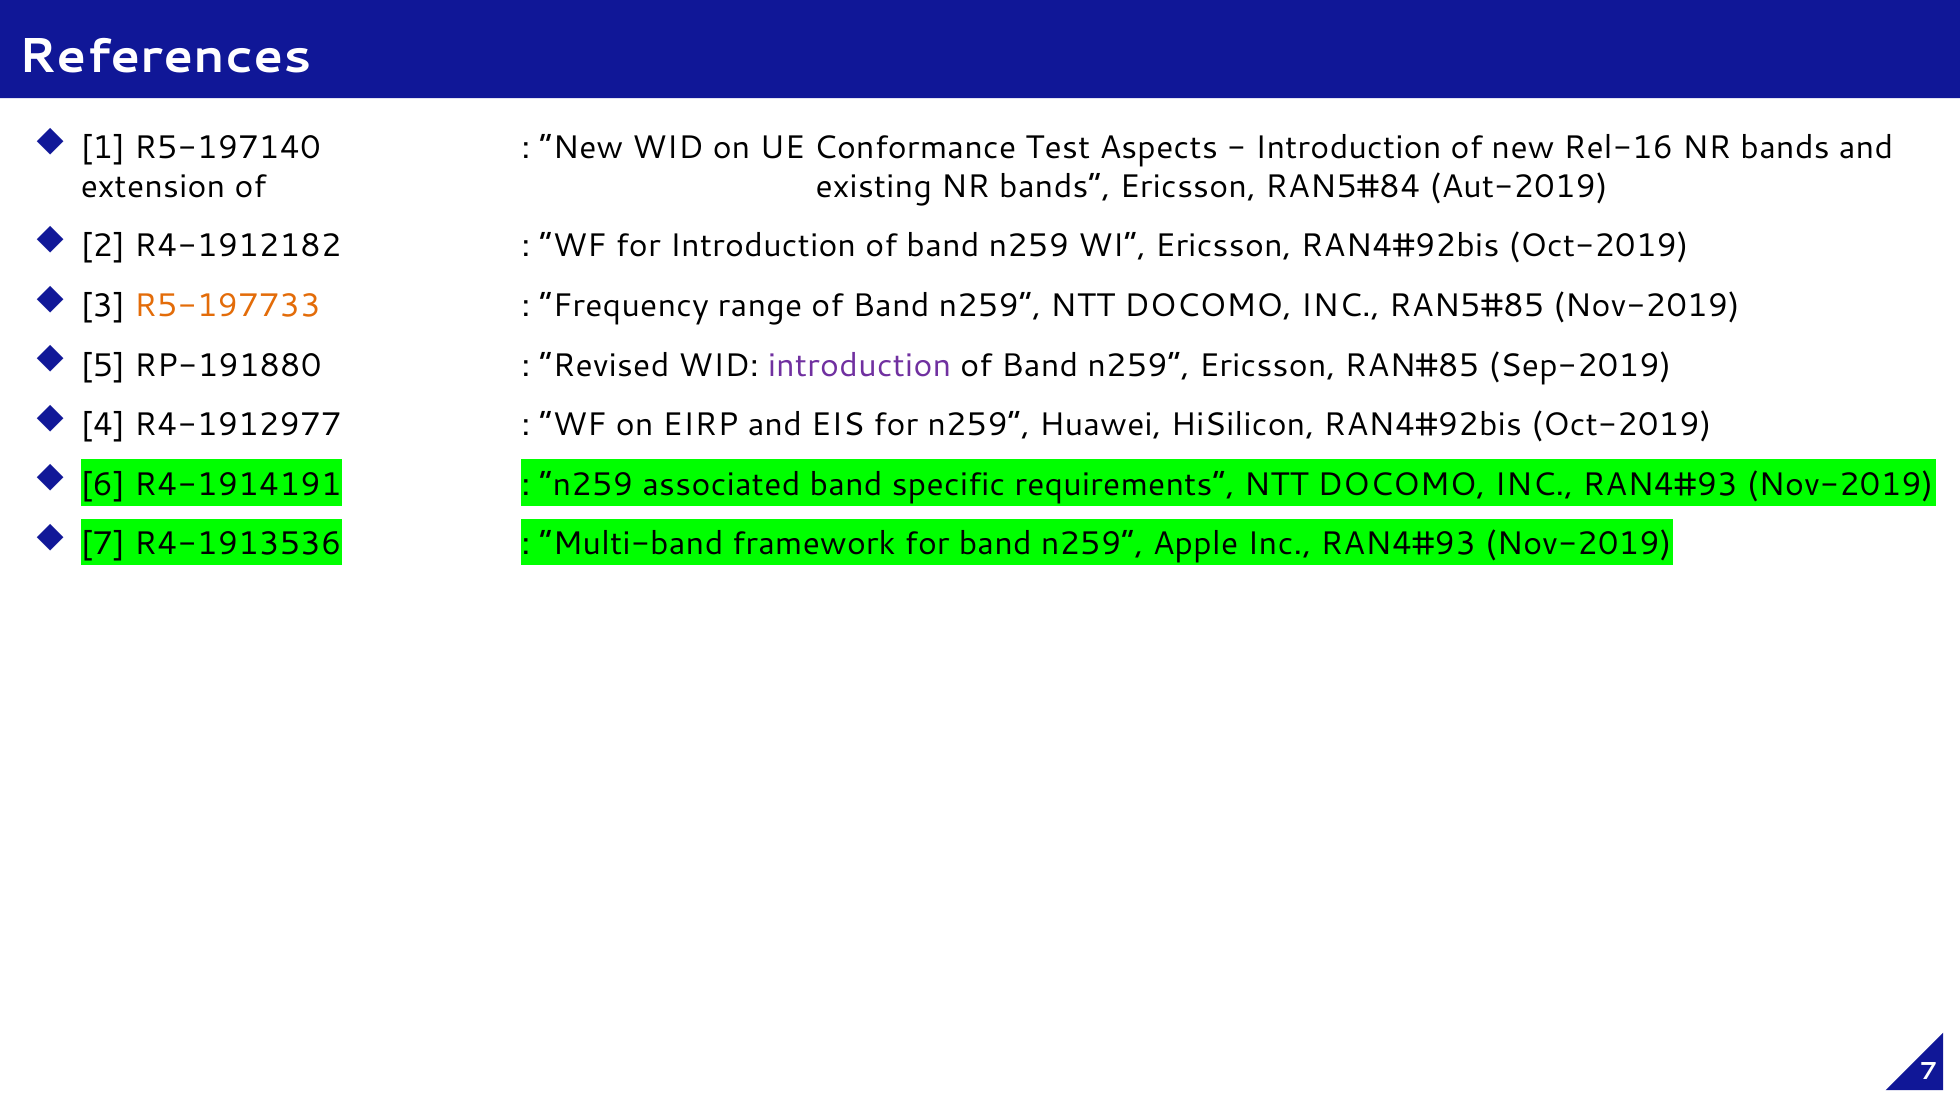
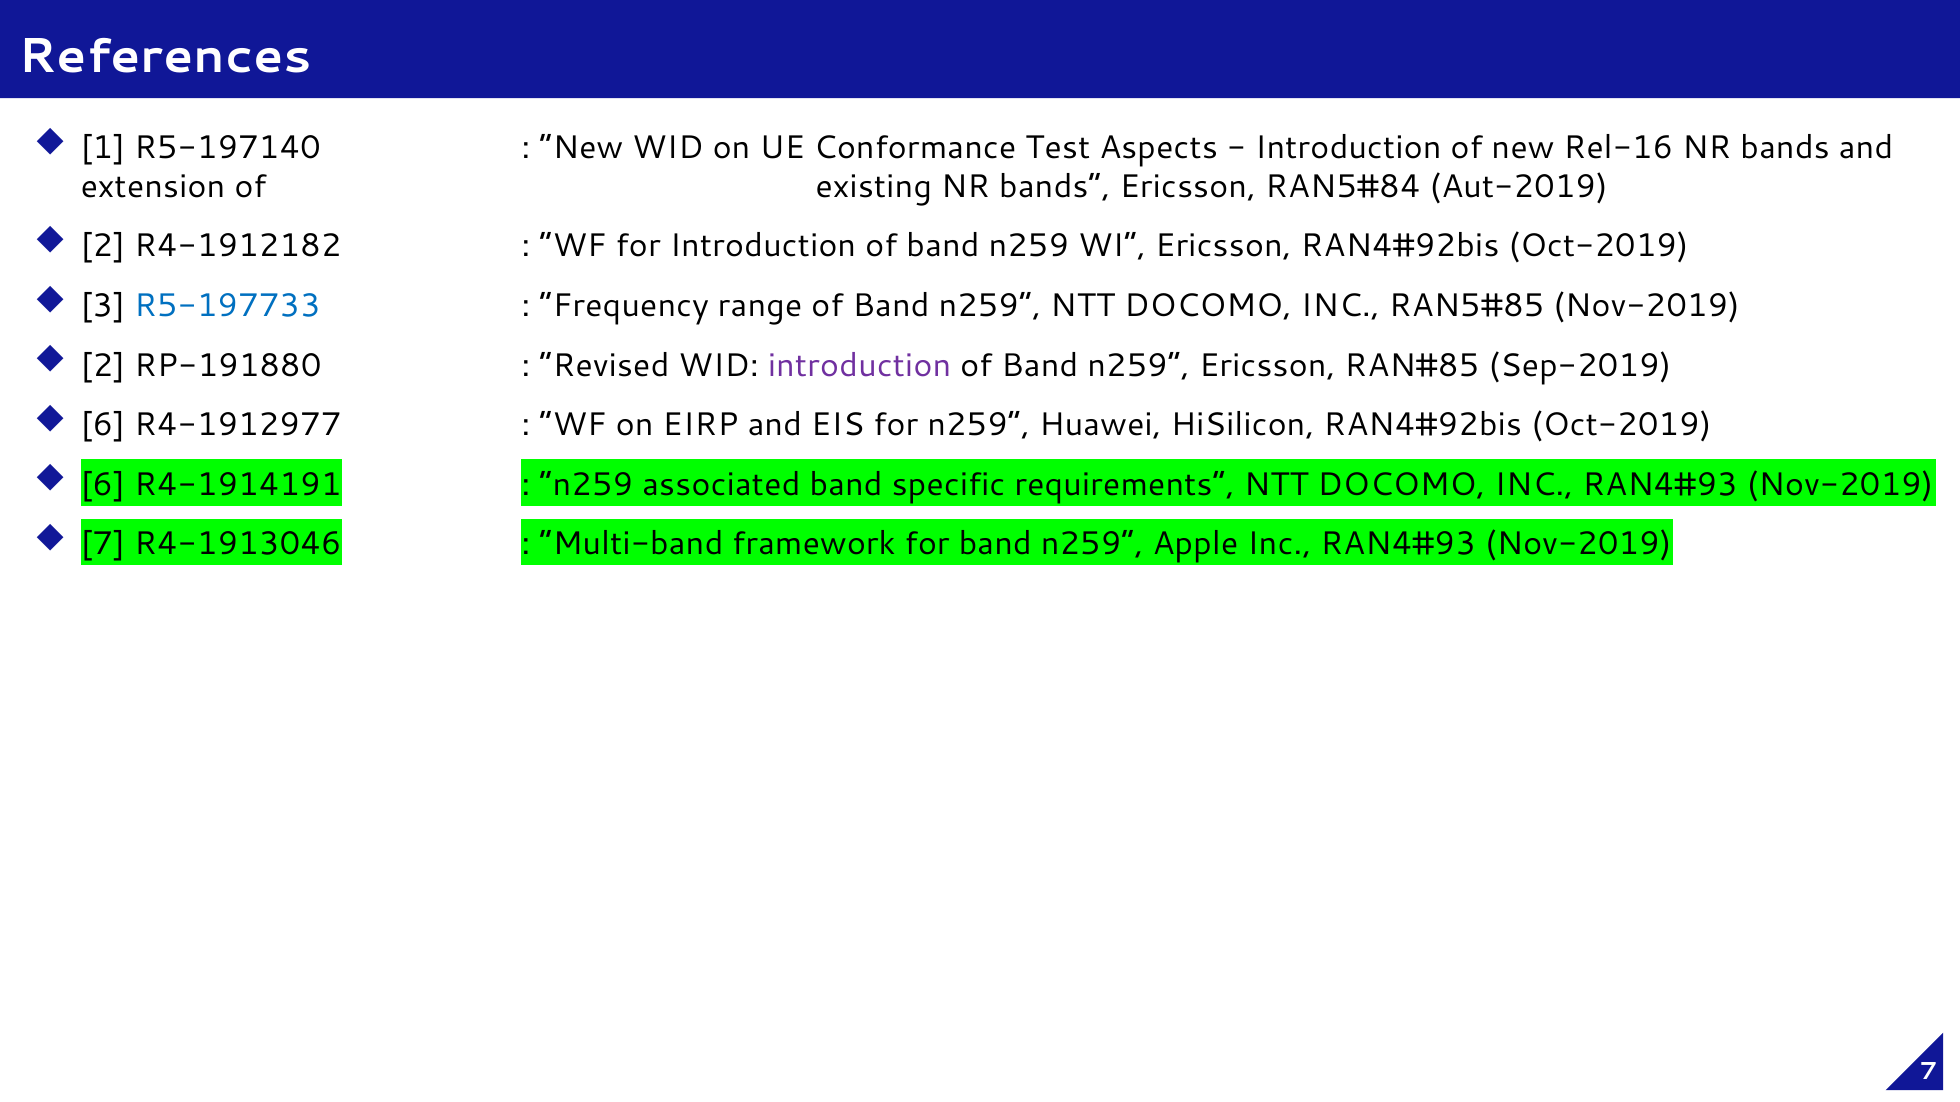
R5-197733 colour: orange -> blue
5 at (103, 365): 5 -> 2
4 at (103, 425): 4 -> 6
R4-1913536: R4-1913536 -> R4-1913046
